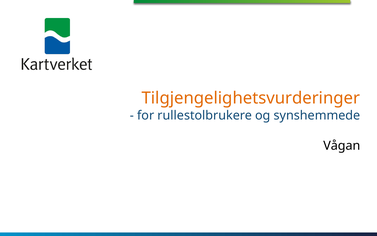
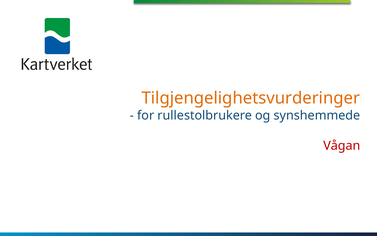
Vågan colour: black -> red
